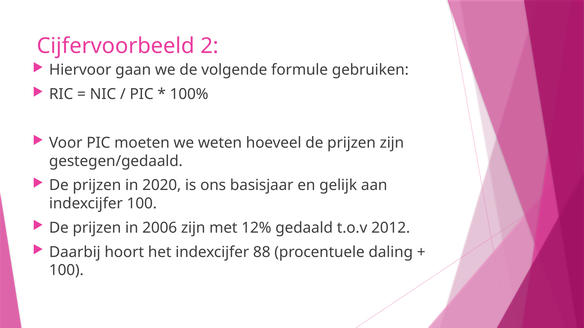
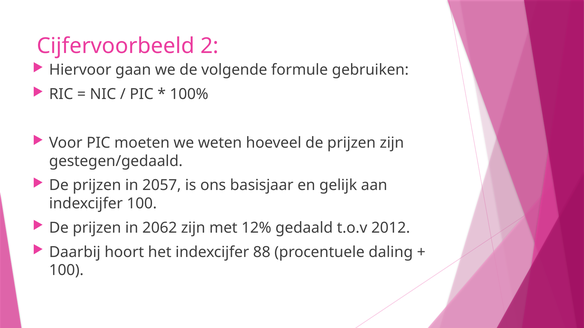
2020: 2020 -> 2057
2006: 2006 -> 2062
